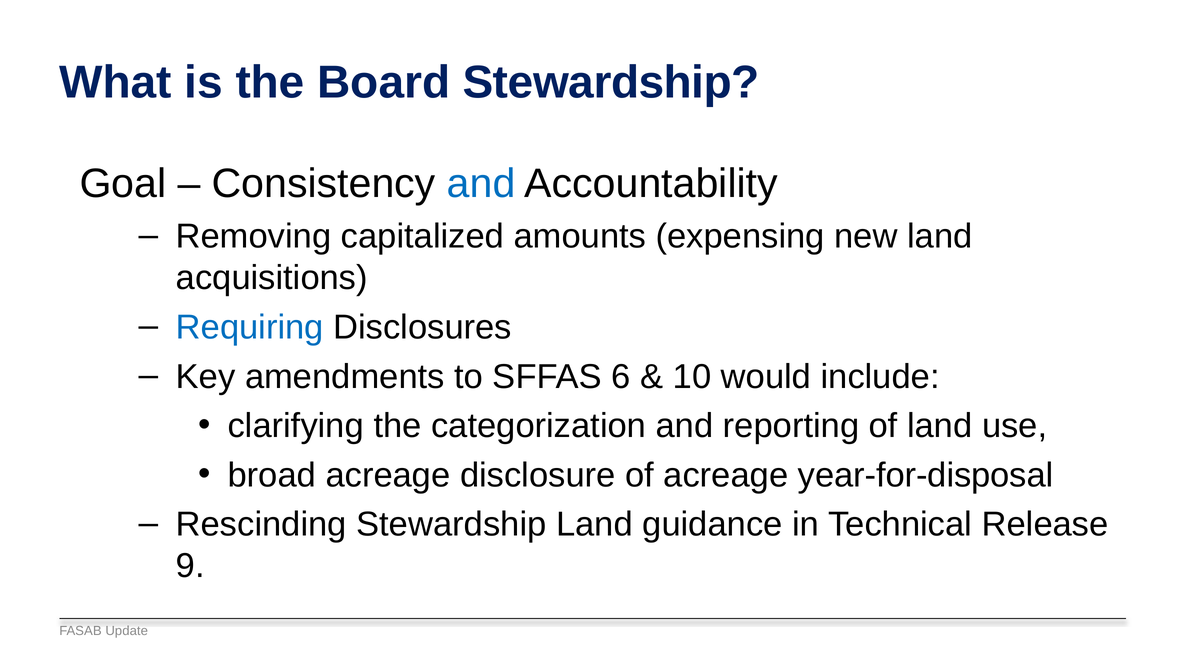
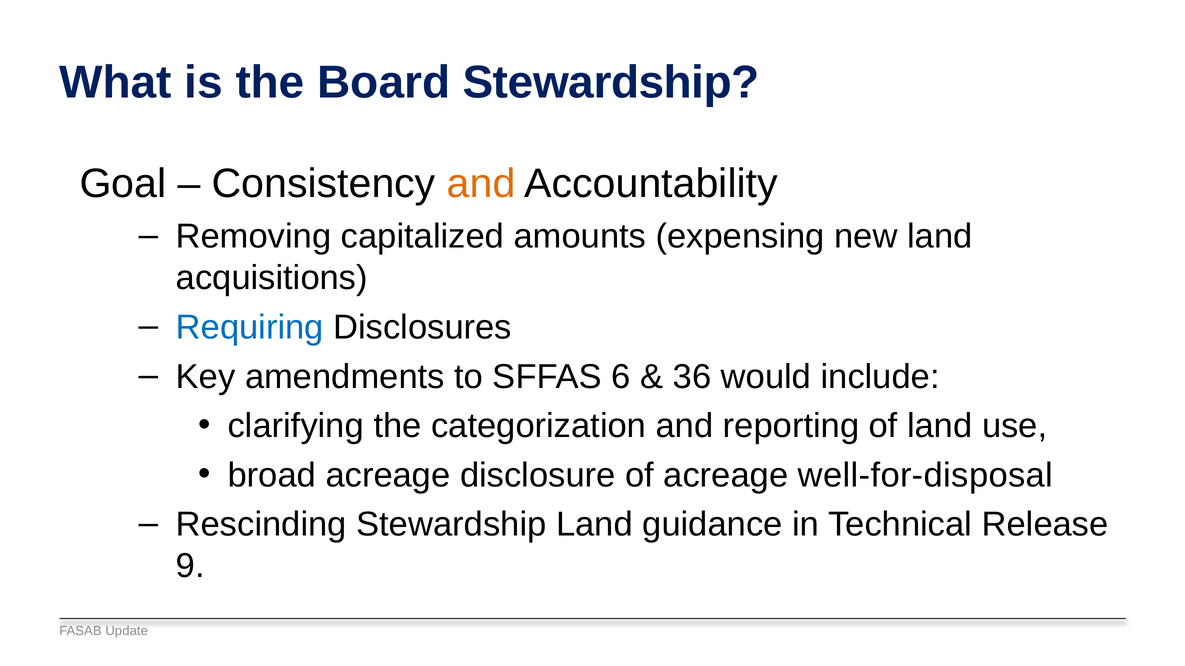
and at (481, 184) colour: blue -> orange
10: 10 -> 36
year-for-disposal: year-for-disposal -> well-for-disposal
